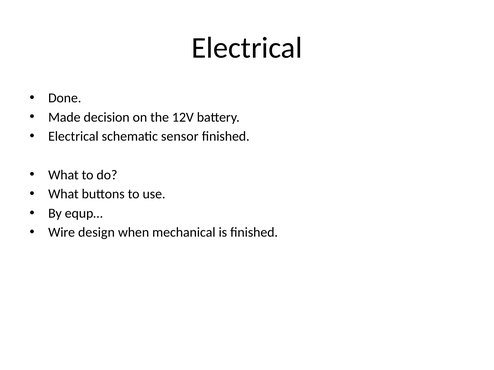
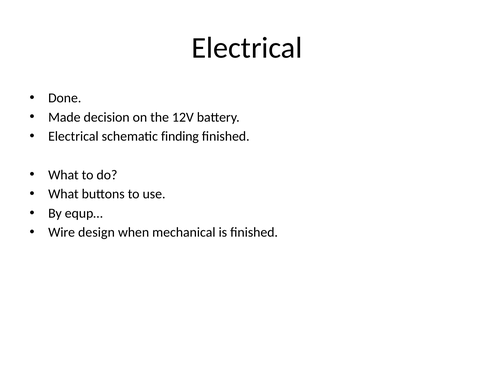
sensor: sensor -> finding
